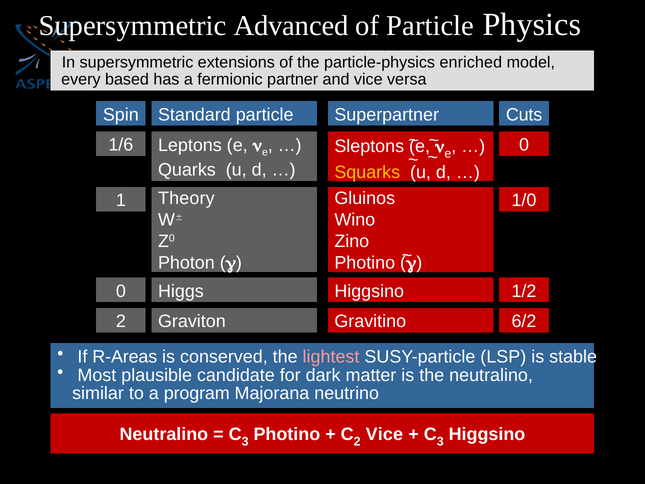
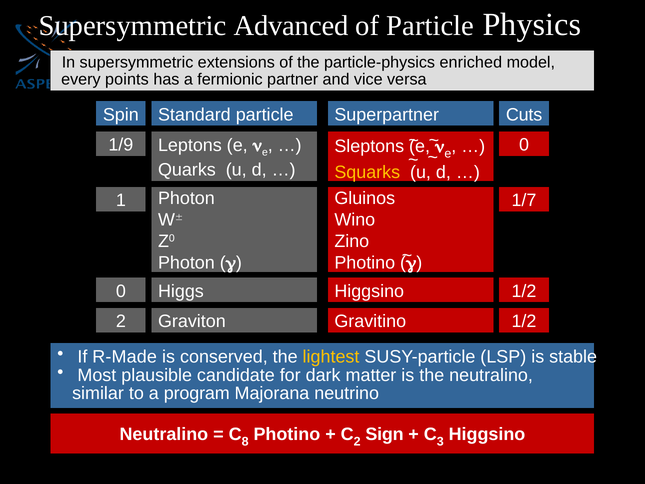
based: based -> points
1/6: 1/6 -> 1/9
1 Theory: Theory -> Photon
1/0: 1/0 -> 1/7
6/2 at (524, 321): 6/2 -> 1/2
R-Areas: R-Areas -> R-Made
lightest colour: pink -> yellow
3 at (245, 441): 3 -> 8
2 Vice: Vice -> Sign
